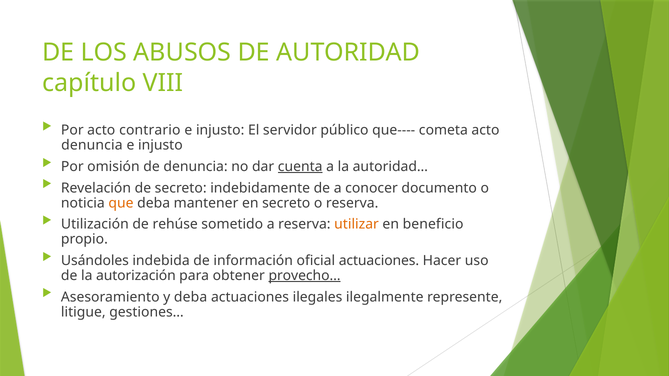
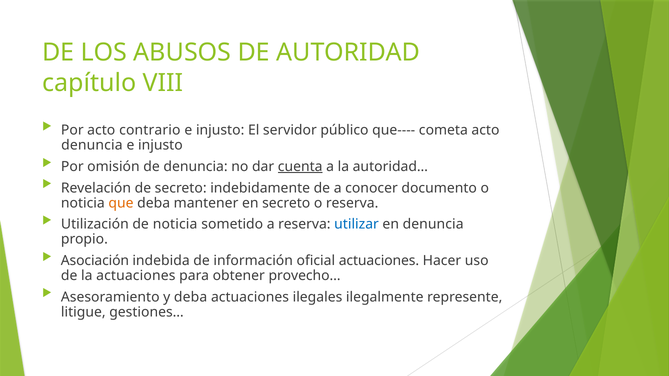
de rehúse: rehúse -> noticia
utilizar colour: orange -> blue
en beneficio: beneficio -> denuncia
Usándoles: Usándoles -> Asociación
la autorización: autorización -> actuaciones
provecho… underline: present -> none
